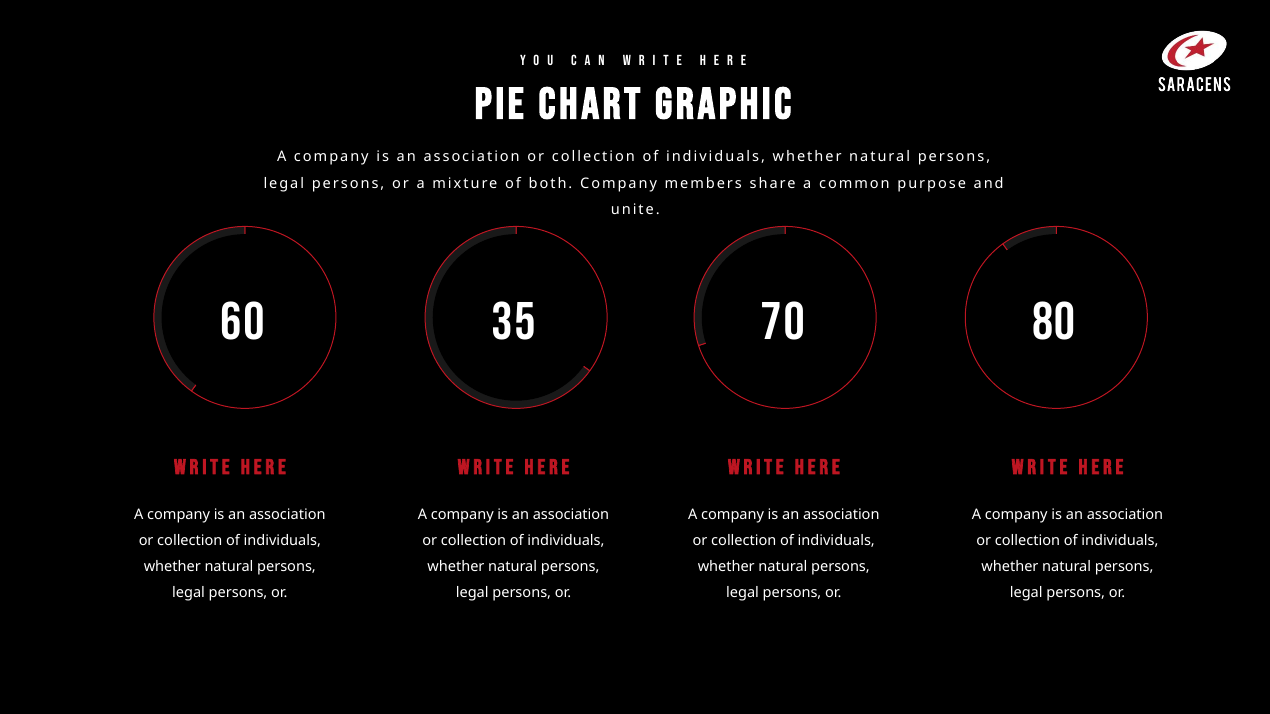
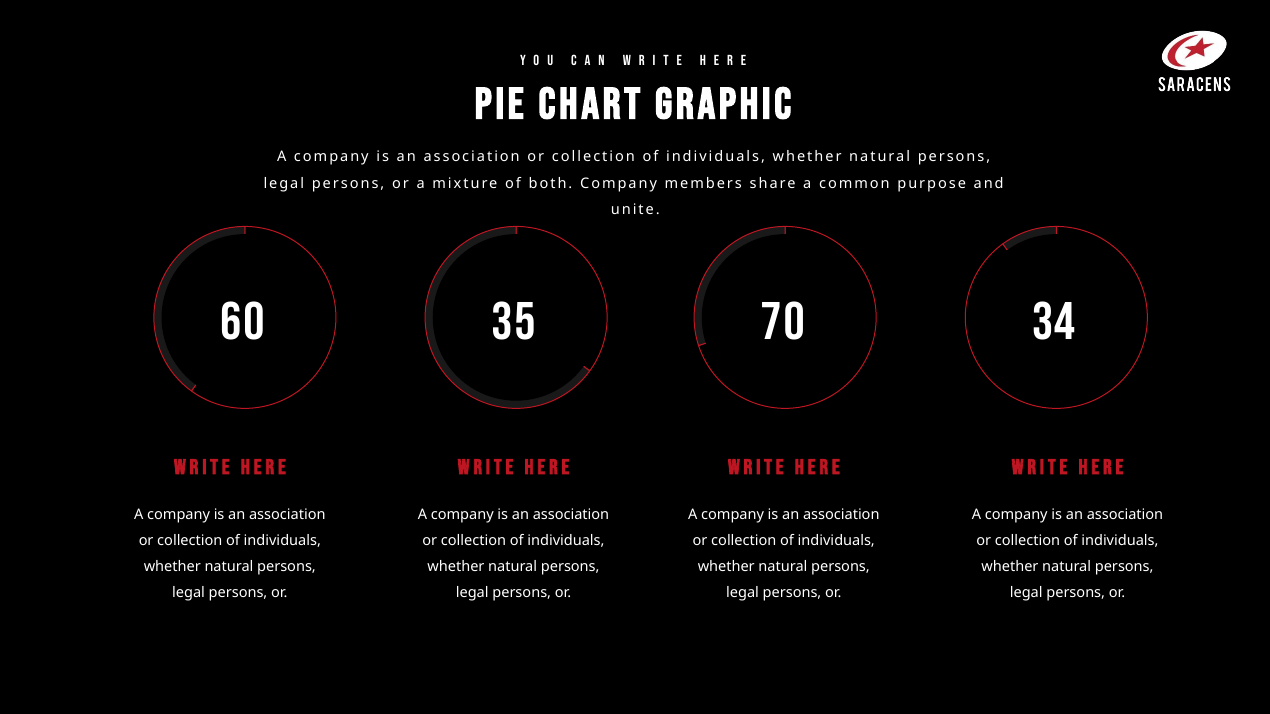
80: 80 -> 34
